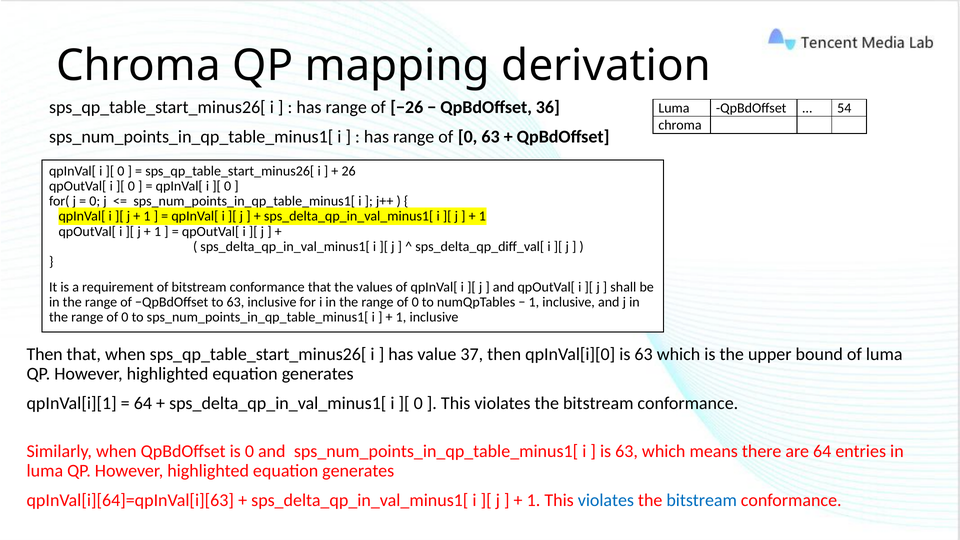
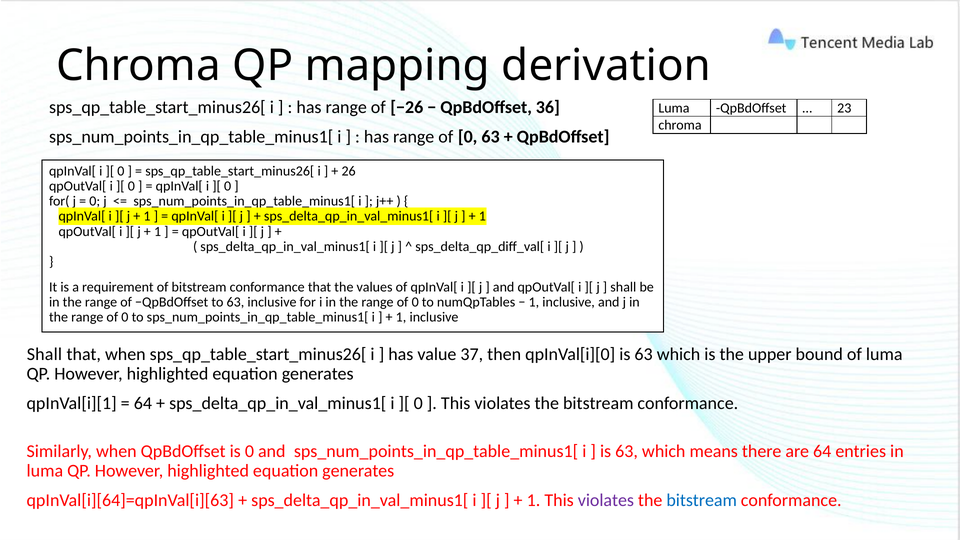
54: 54 -> 23
Then at (45, 354): Then -> Shall
violates at (606, 500) colour: blue -> purple
